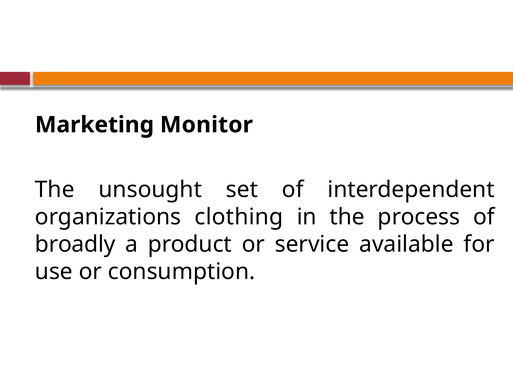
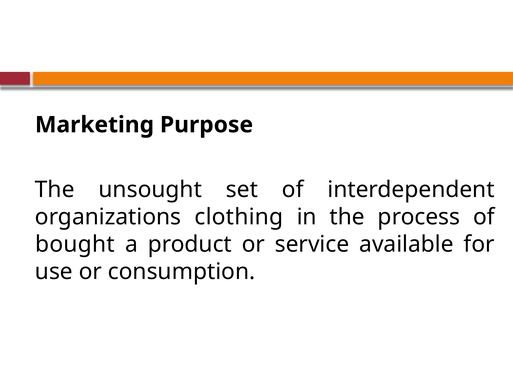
Monitor: Monitor -> Purpose
broadly: broadly -> bought
